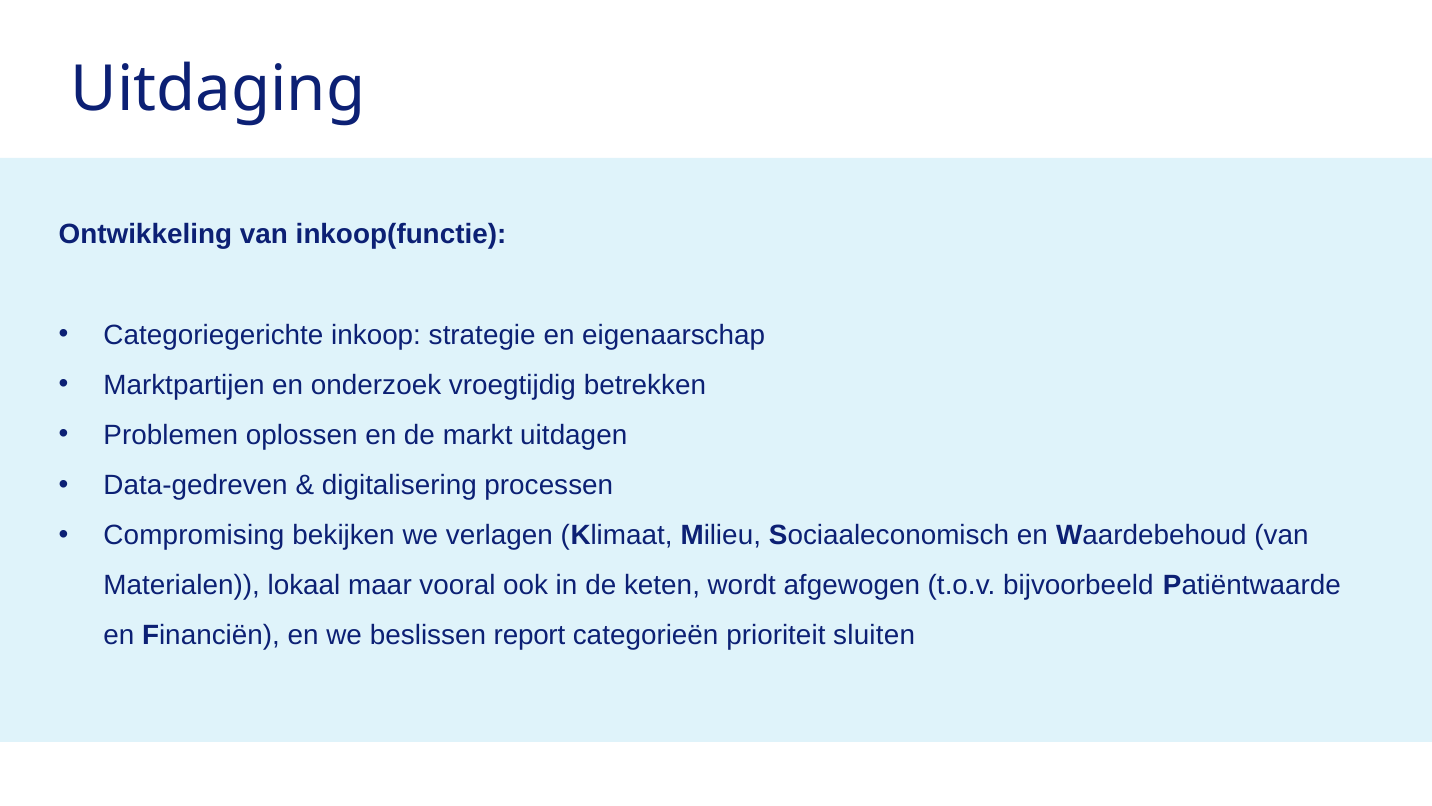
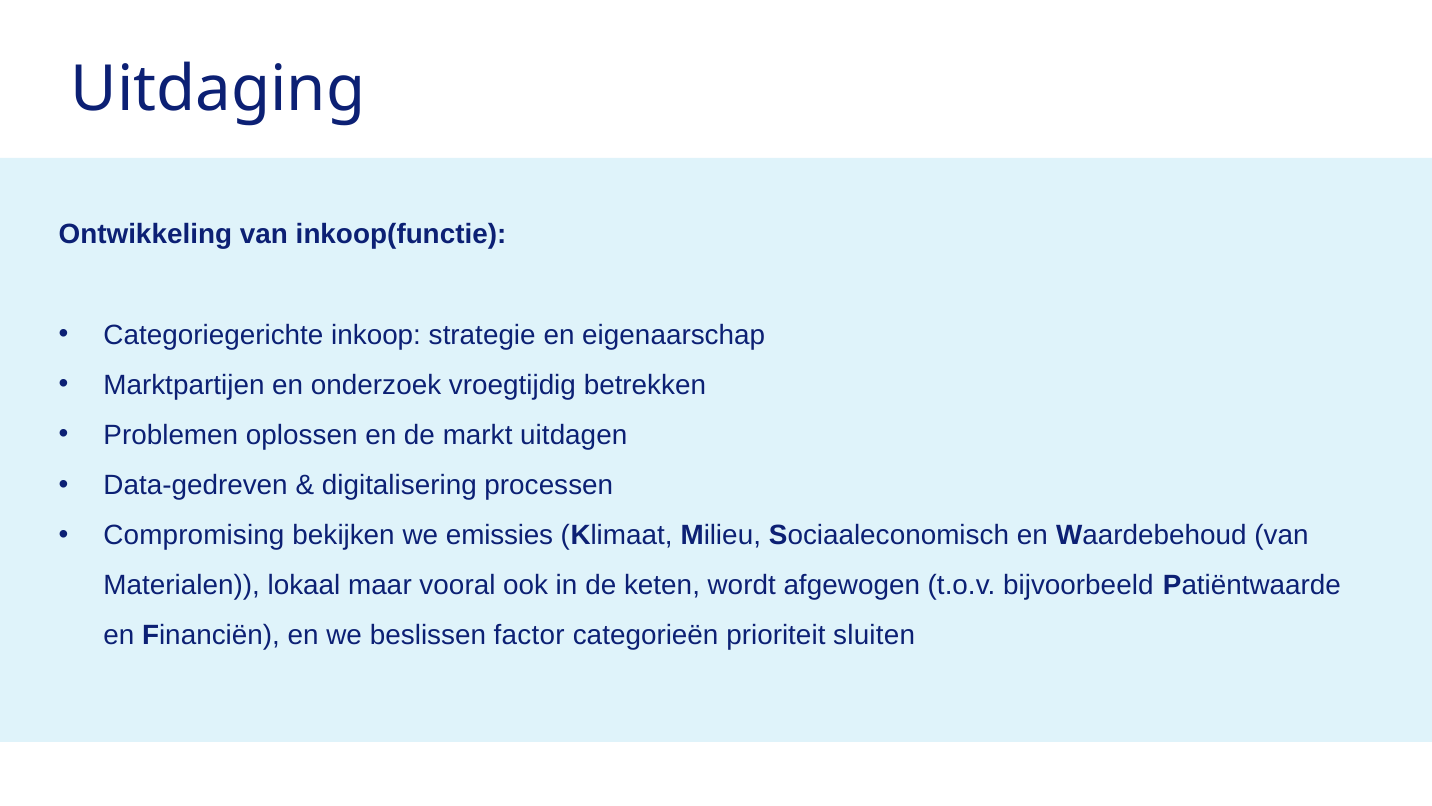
verlagen: verlagen -> emissies
report: report -> factor
